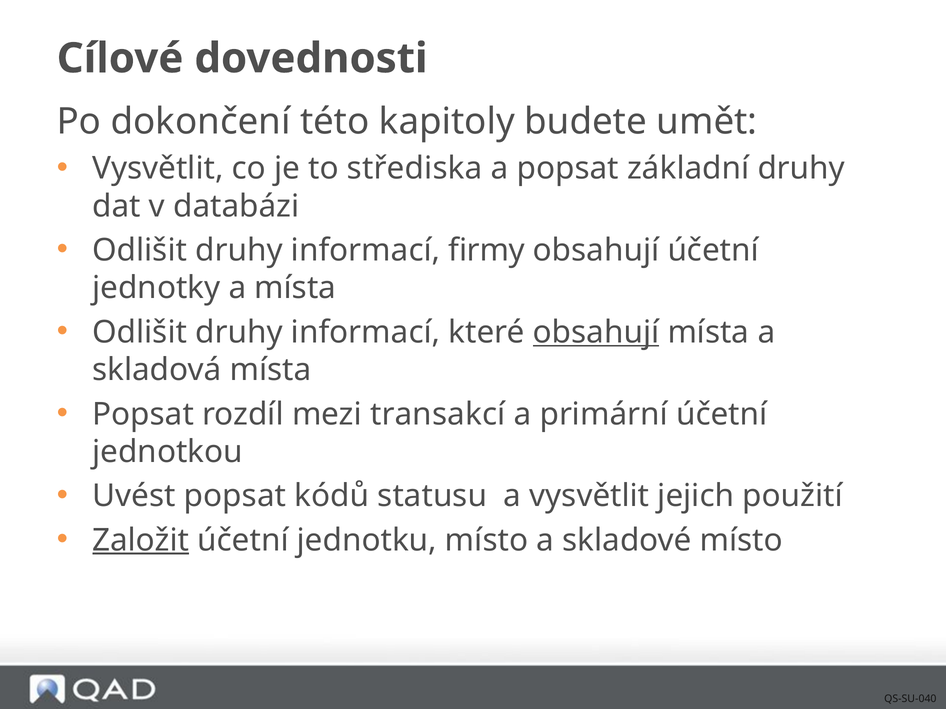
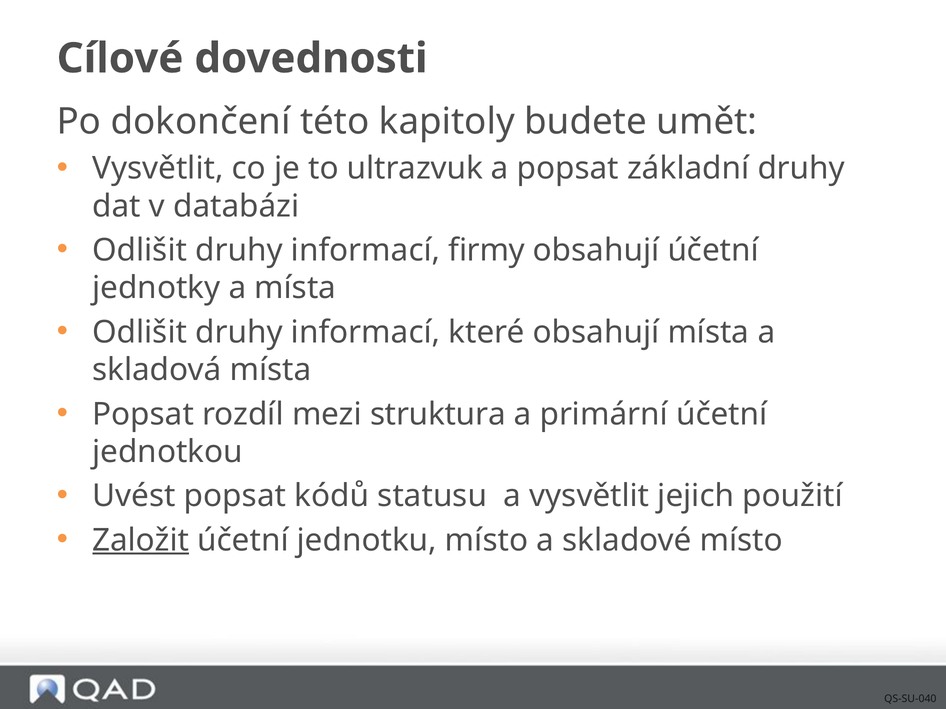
střediska: střediska -> ultrazvuk
obsahují at (596, 332) underline: present -> none
transakcí: transakcí -> struktura
